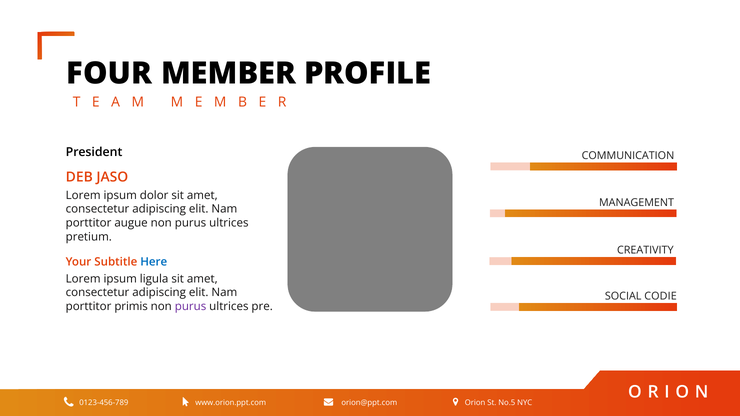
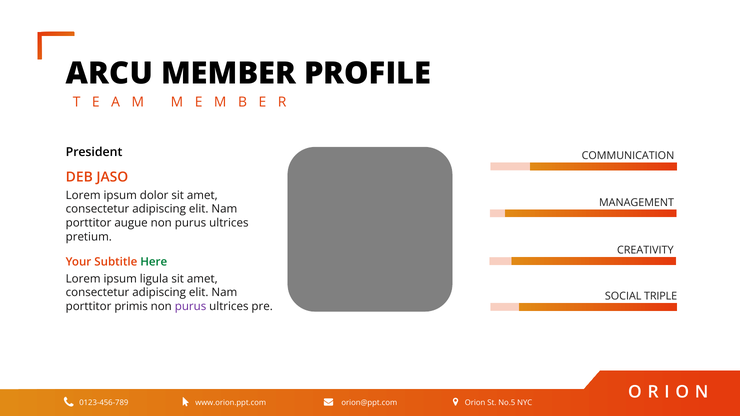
FOUR: FOUR -> ARCU
Here colour: blue -> green
CODIE: CODIE -> TRIPLE
